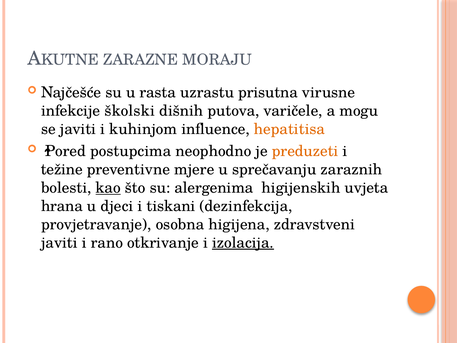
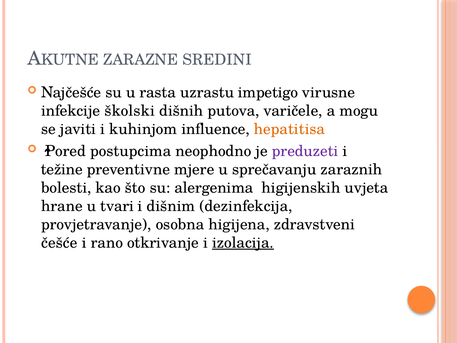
MORAJU: MORAJU -> SREDINI
prisutna: prisutna -> impetigo
preduzeti colour: orange -> purple
kao underline: present -> none
hrana: hrana -> hrane
djeci: djeci -> tvari
tiskani: tiskani -> dišnim
javiti at (59, 242): javiti -> češće
